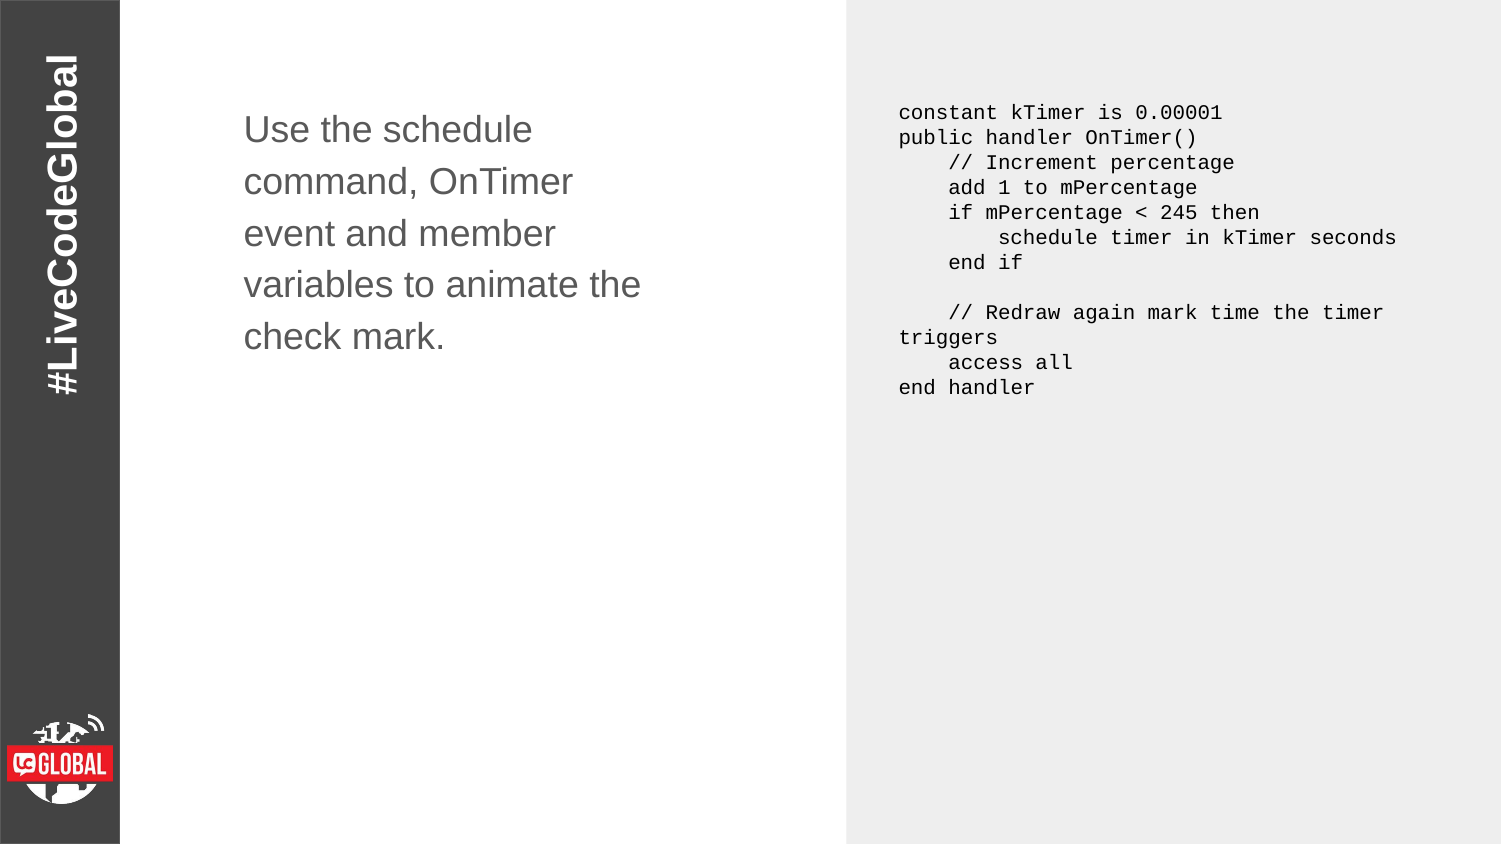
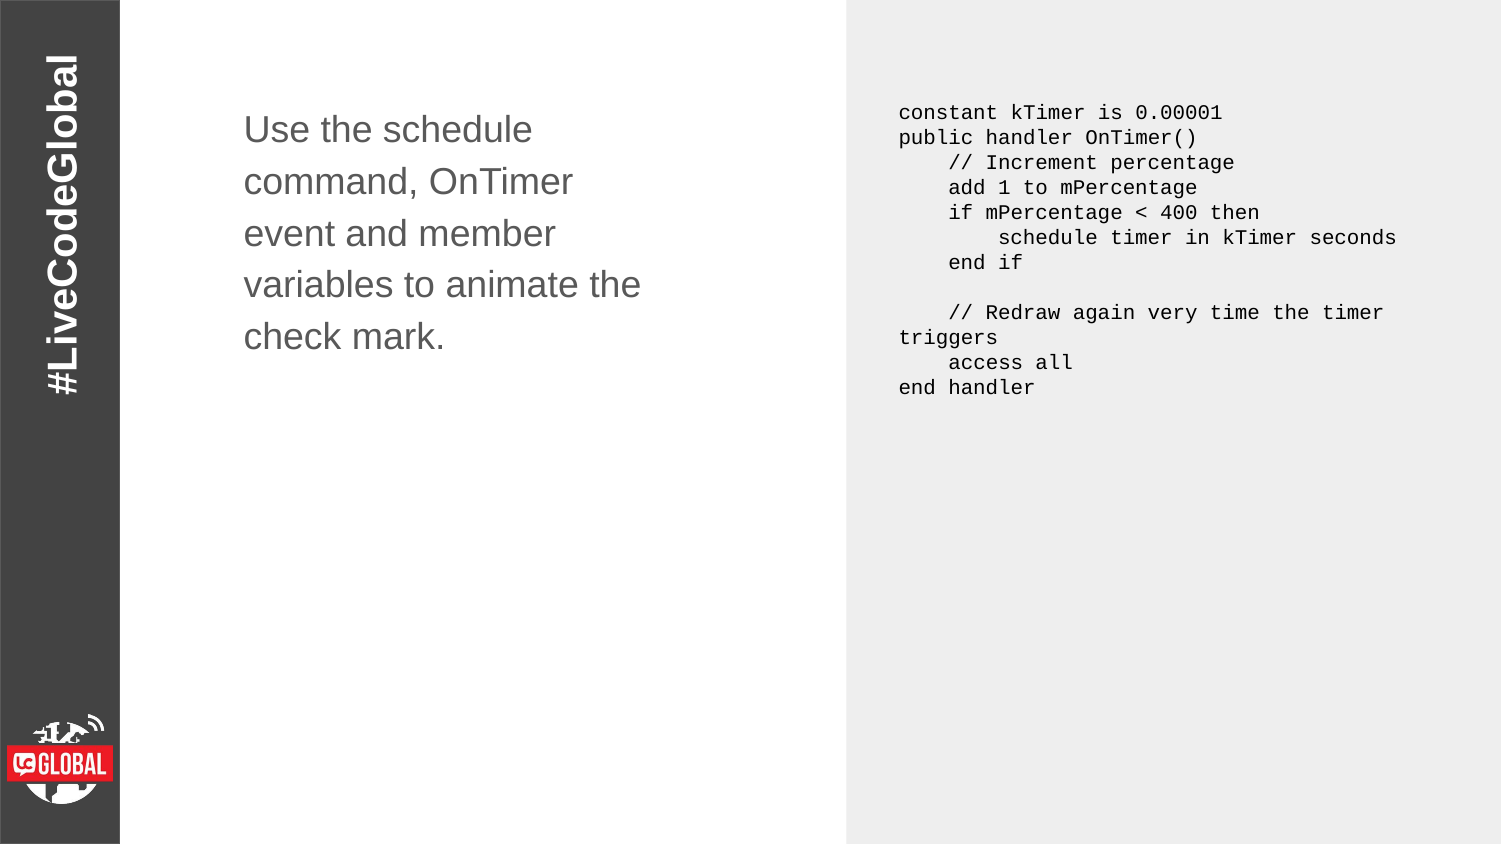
245: 245 -> 400
again mark: mark -> very
